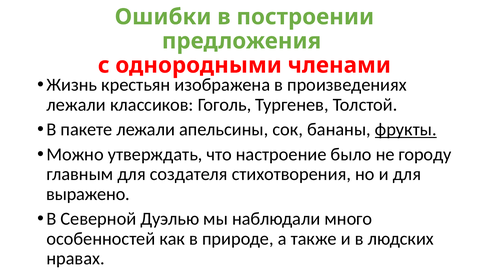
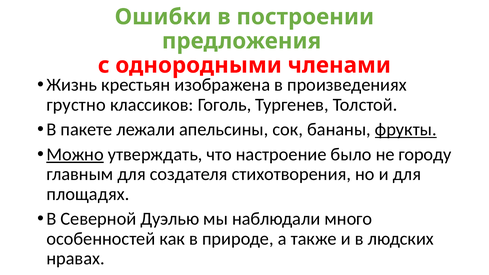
лежали at (76, 105): лежали -> грустно
Можно underline: none -> present
выражено: выражено -> площадях
